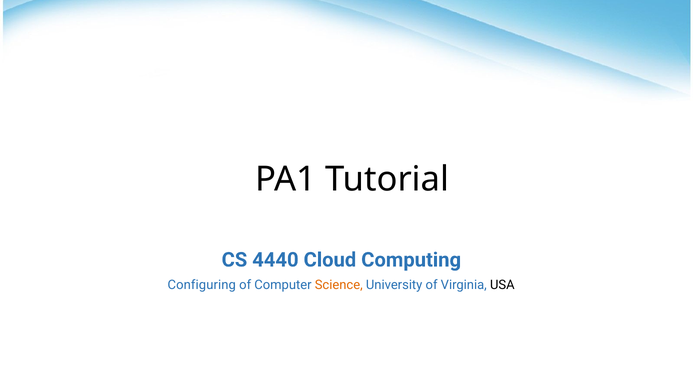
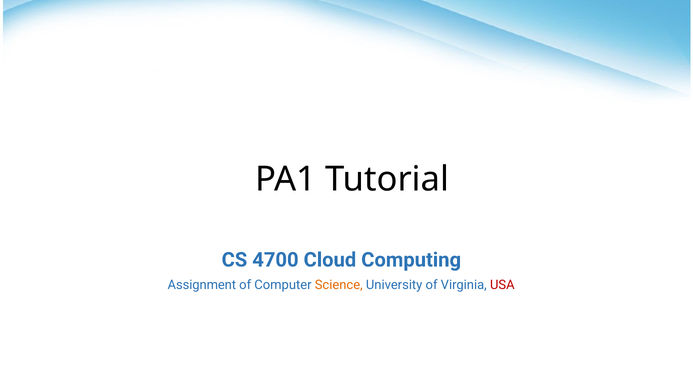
4440: 4440 -> 4700
Configuring: Configuring -> Assignment
USA colour: black -> red
